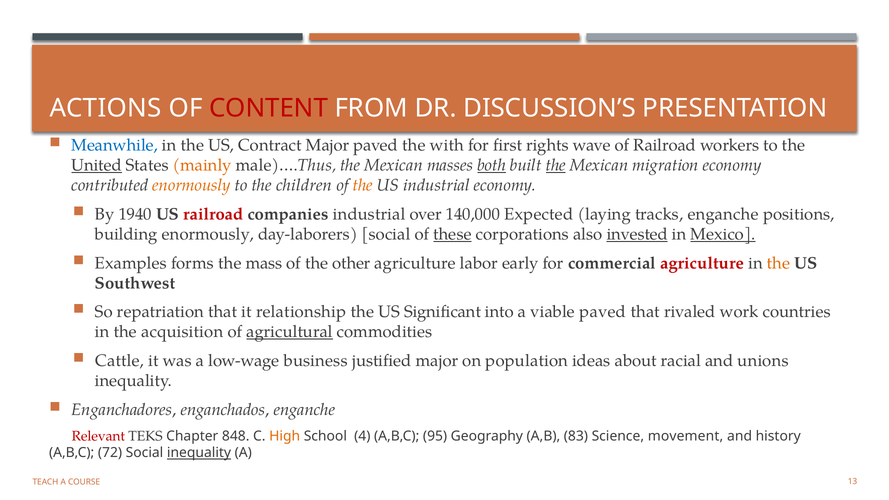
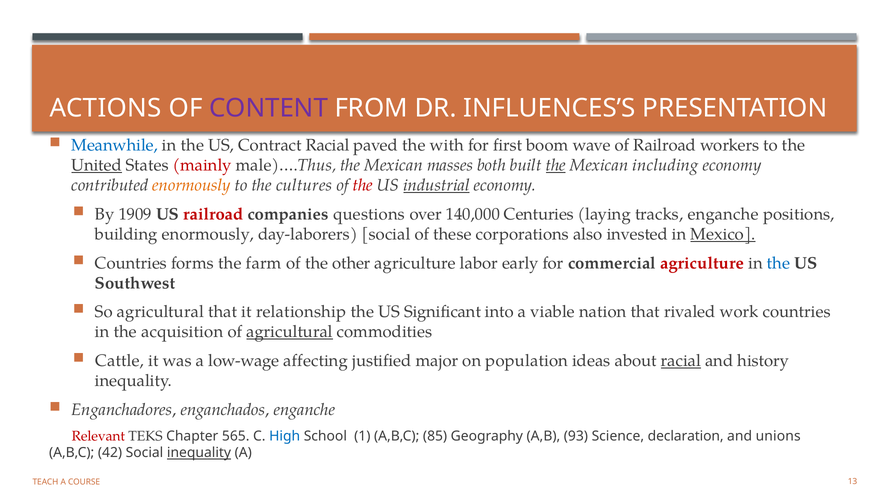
CONTENT colour: red -> purple
DISCUSSION’S: DISCUSSION’S -> INFLUENCES’S
Contract Major: Major -> Racial
rights: rights -> boom
mainly colour: orange -> red
both underline: present -> none
migration: migration -> including
children: children -> cultures
the at (363, 185) colour: orange -> red
industrial at (437, 185) underline: none -> present
1940: 1940 -> 1909
companies industrial: industrial -> questions
Expected: Expected -> Centuries
these underline: present -> none
invested underline: present -> none
Examples at (131, 263): Examples -> Countries
mass: mass -> farm
the at (778, 263) colour: orange -> blue
So repatriation: repatriation -> agricultural
viable paved: paved -> nation
business: business -> affecting
racial at (681, 361) underline: none -> present
unions: unions -> history
848: 848 -> 565
High colour: orange -> blue
4: 4 -> 1
95: 95 -> 85
83: 83 -> 93
movement: movement -> declaration
history: history -> unions
72: 72 -> 42
